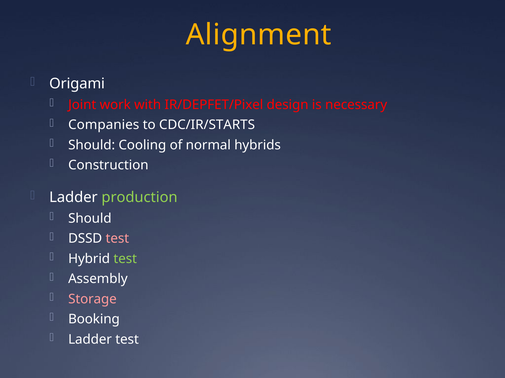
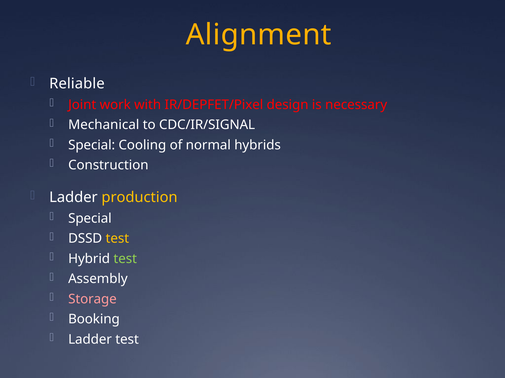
Origami: Origami -> Reliable
Companies: Companies -> Mechanical
CDC/IR/STARTS: CDC/IR/STARTS -> CDC/IR/SIGNAL
Should at (92, 145): Should -> Special
production colour: light green -> yellow
Should at (90, 219): Should -> Special
test at (117, 239) colour: pink -> yellow
